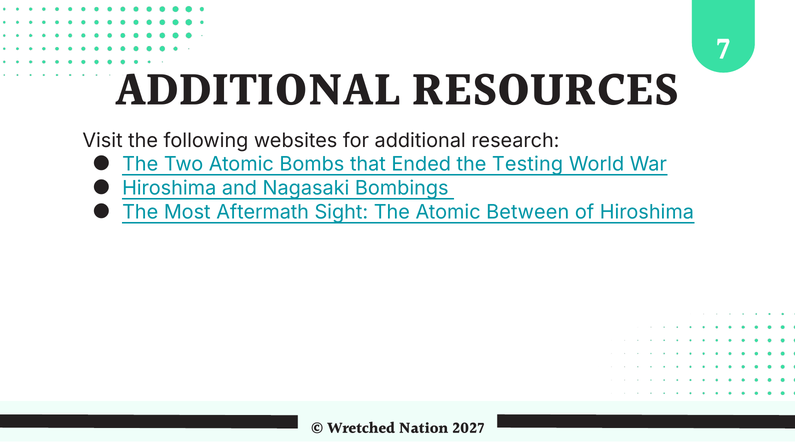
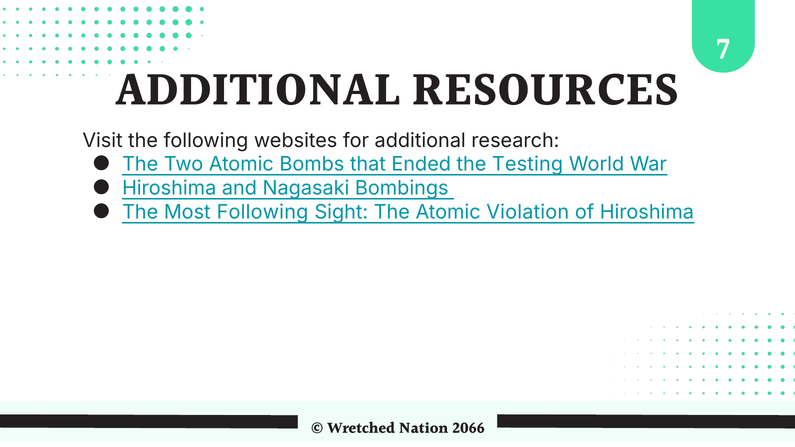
Most Aftermath: Aftermath -> Following
Between: Between -> Violation
2027: 2027 -> 2066
